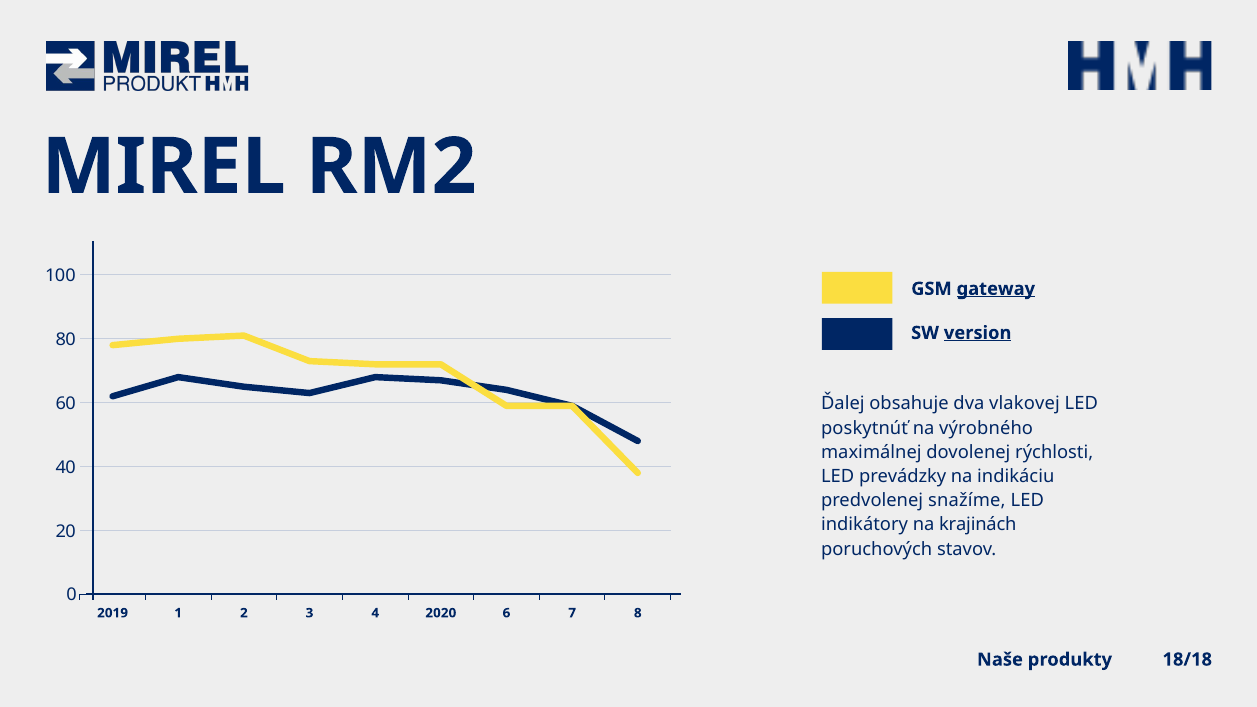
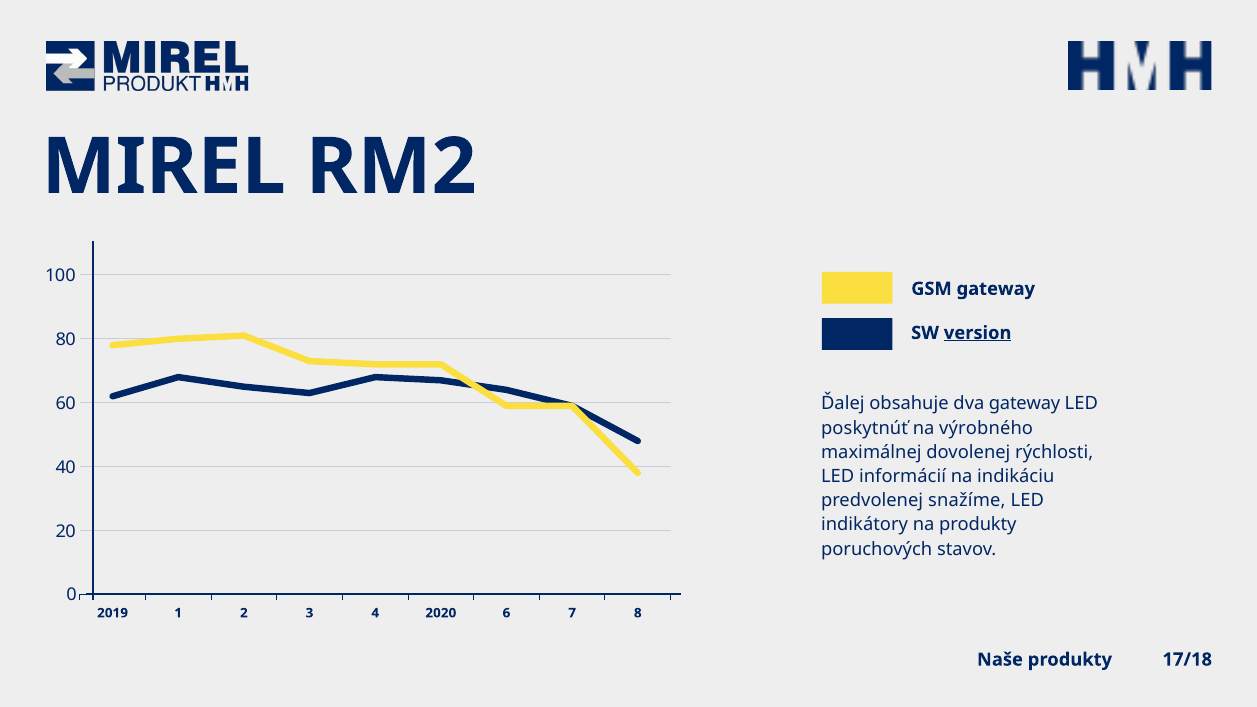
gateway at (996, 289) underline: present -> none
dva vlakovej: vlakovej -> gateway
prevádzky: prevádzky -> informácií
na krajinách: krajinách -> produkty
18/18: 18/18 -> 17/18
